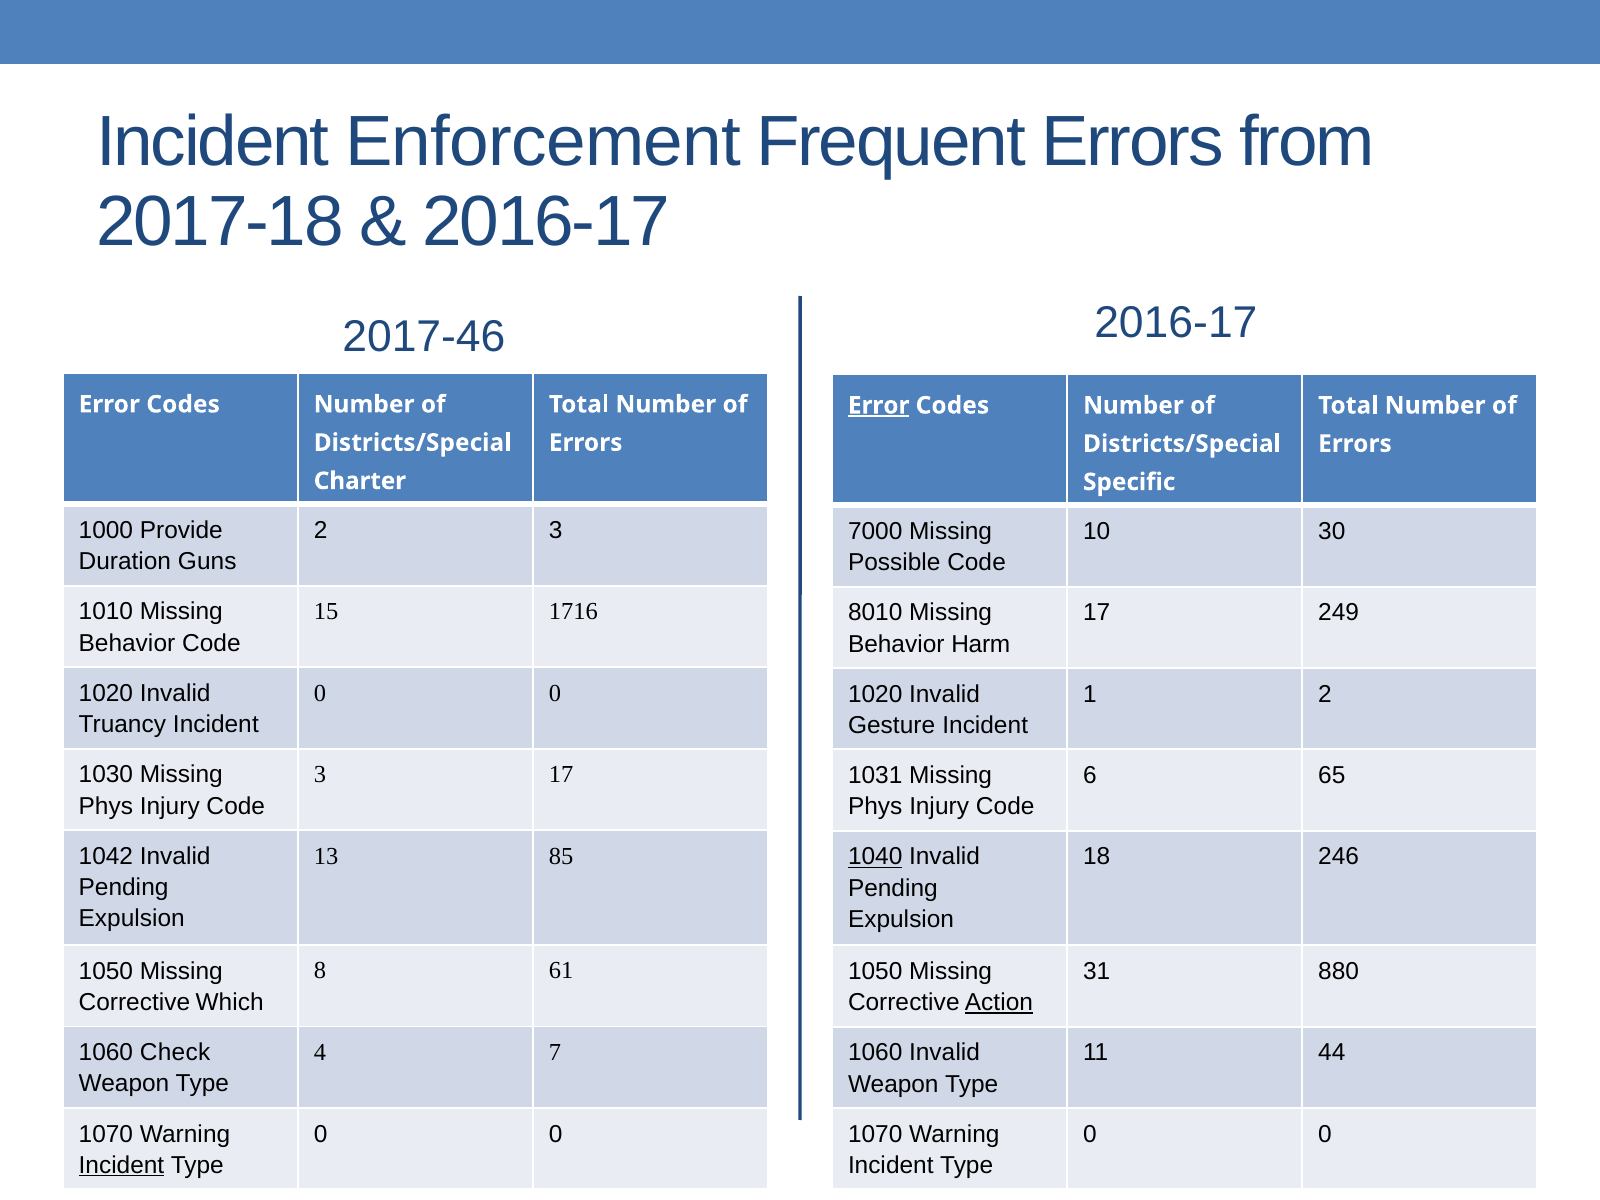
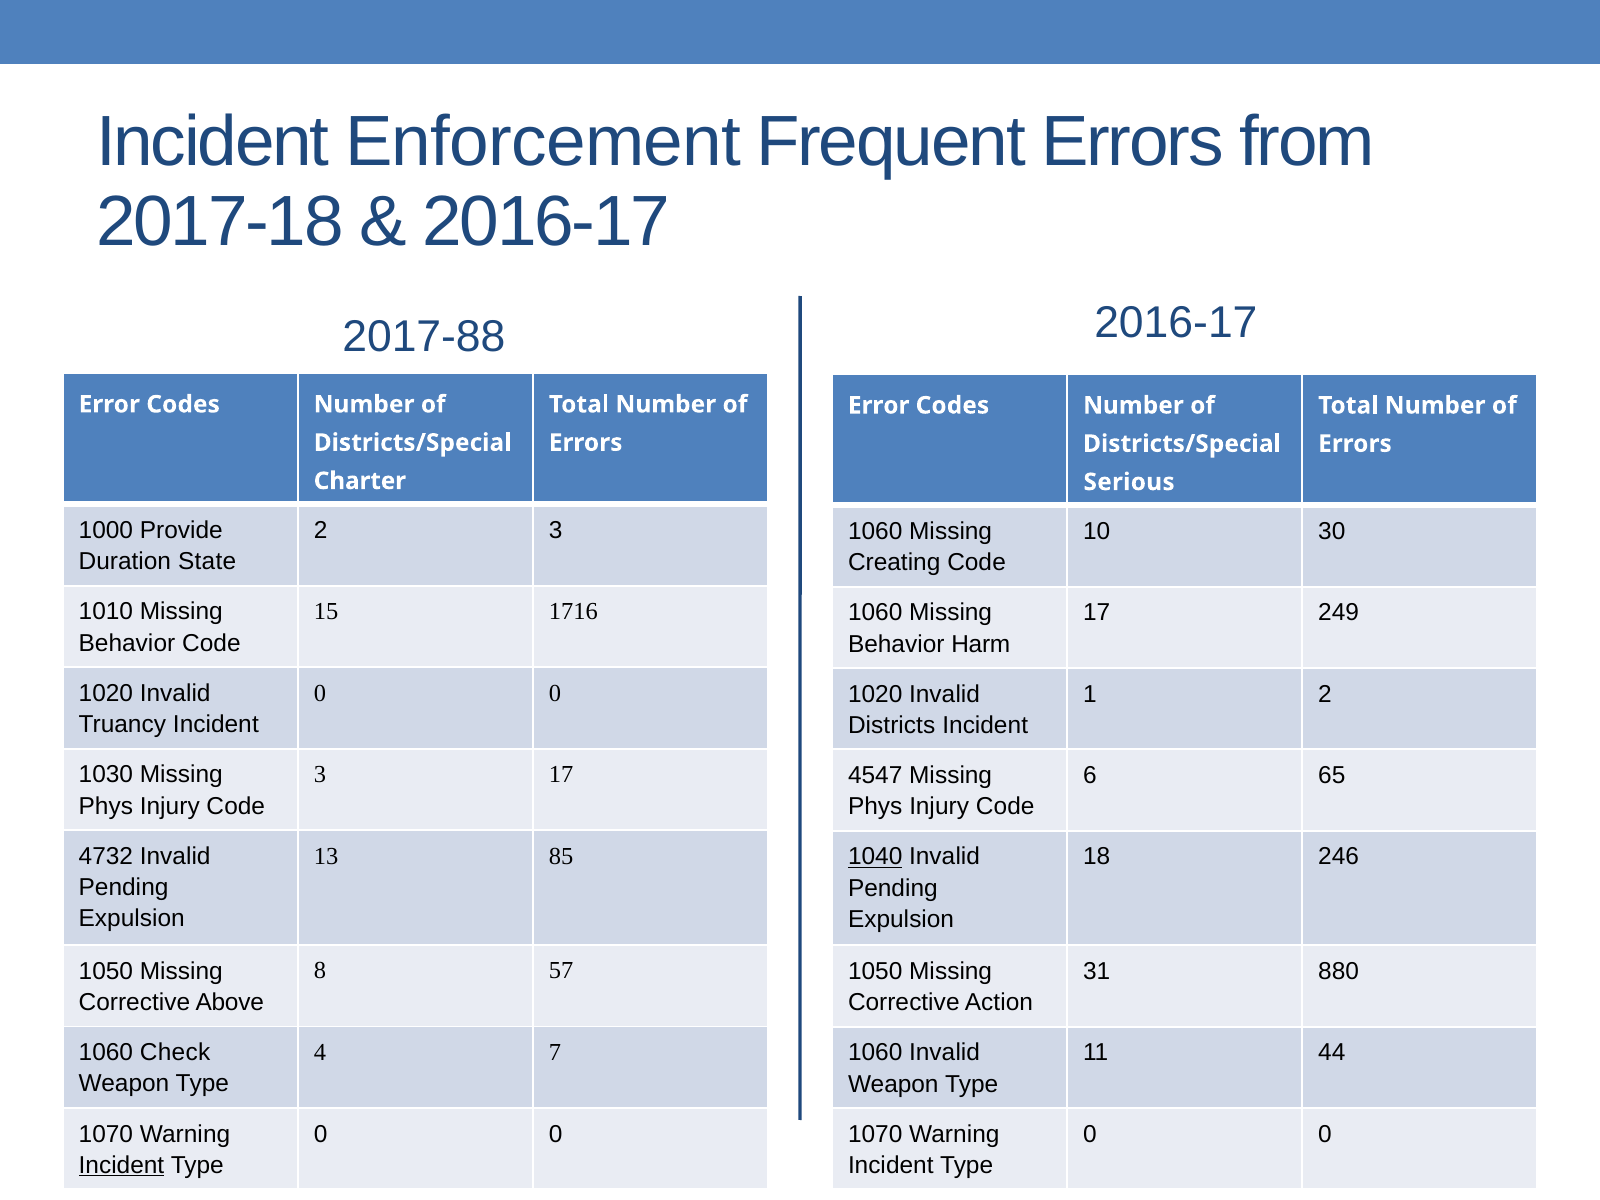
2017-46: 2017-46 -> 2017-88
Error at (879, 405) underline: present -> none
Specific: Specific -> Serious
7000 at (875, 531): 7000 -> 1060
Guns: Guns -> State
Possible: Possible -> Creating
8010 at (875, 613): 8010 -> 1060
Gesture: Gesture -> Districts
1031: 1031 -> 4547
1042: 1042 -> 4732
61: 61 -> 57
Which: Which -> Above
Action underline: present -> none
